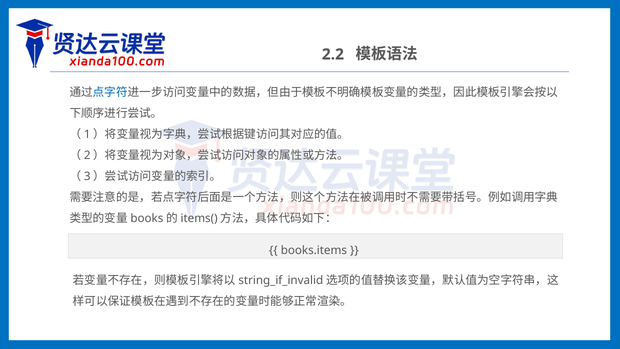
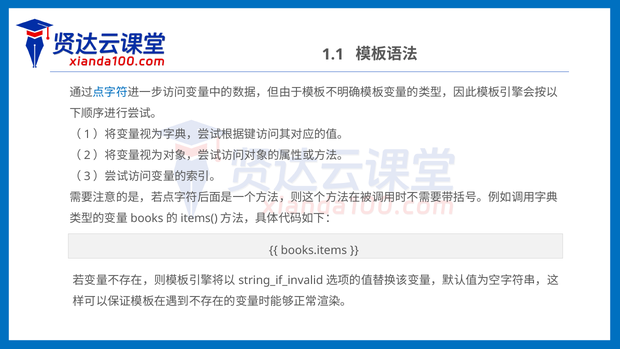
2.2: 2.2 -> 1.1
